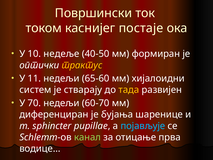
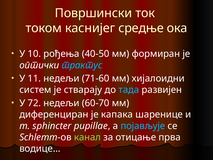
постаје: постаје -> средње
недеље: недеље -> рођења
трактус colour: yellow -> light blue
65-60: 65-60 -> 71-60
тада colour: yellow -> light blue
70: 70 -> 72
бујања: бујања -> капака
